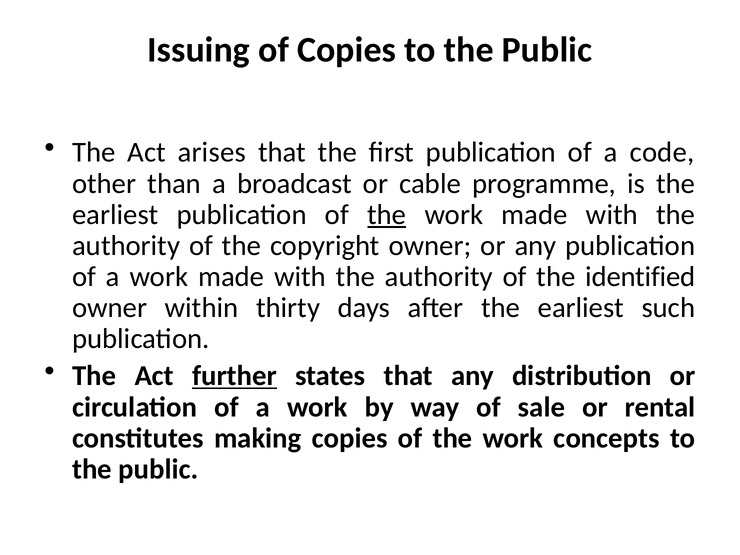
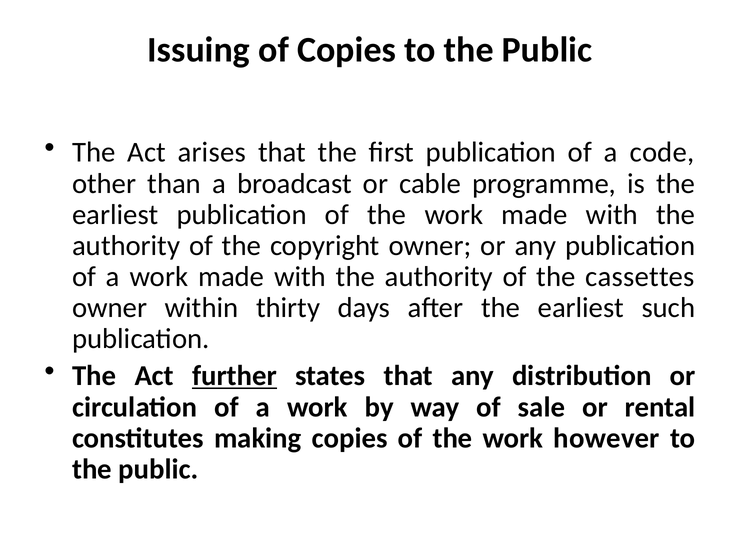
the at (387, 215) underline: present -> none
identified: identified -> cassettes
concepts: concepts -> however
